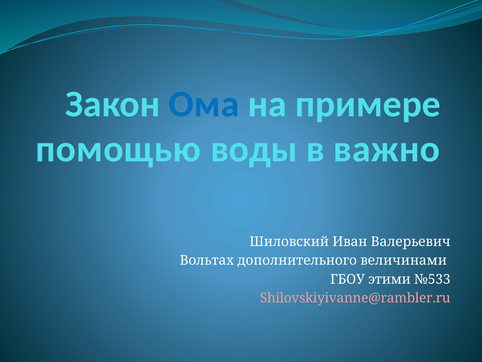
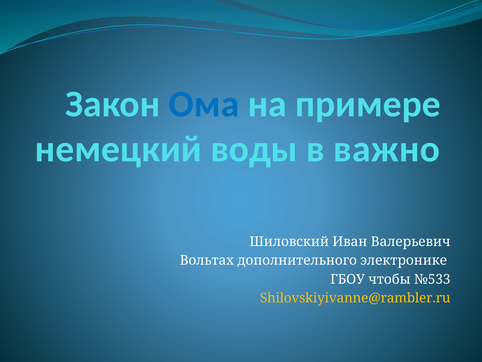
помощью: помощью -> немецкий
величинами: величинами -> электронике
этими: этими -> чтобы
Shilovskiyivanne@rambler.ru colour: pink -> yellow
